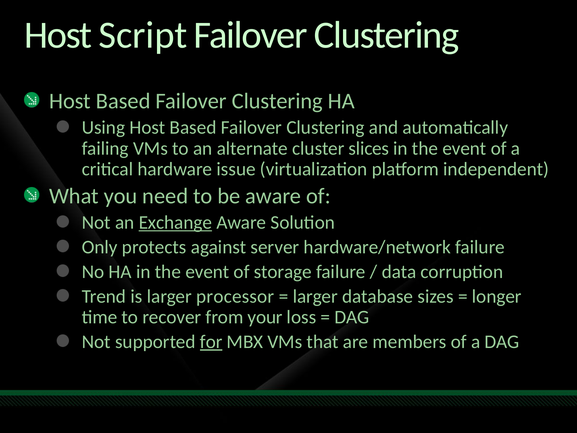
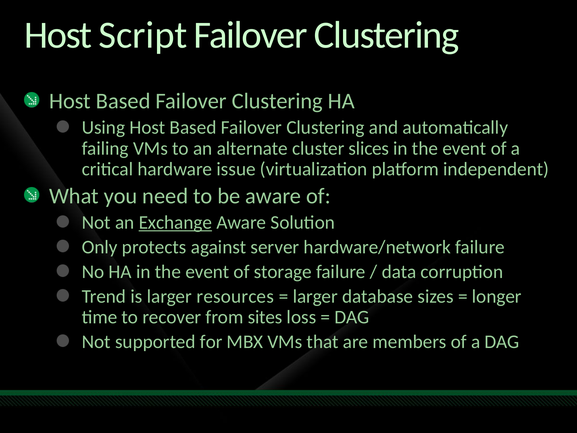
processor: processor -> resources
your: your -> sites
for underline: present -> none
